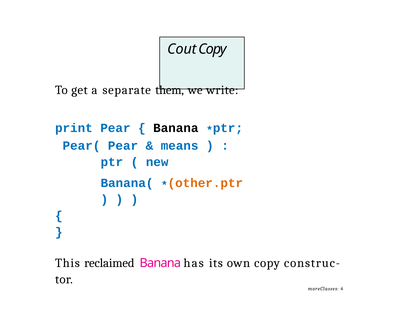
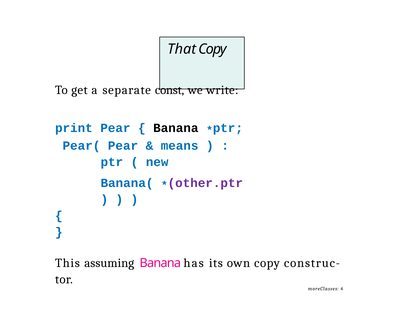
Cout: Cout -> That
them: them -> const
other.ptr colour: orange -> purple
reclaimed: reclaimed -> assuming
